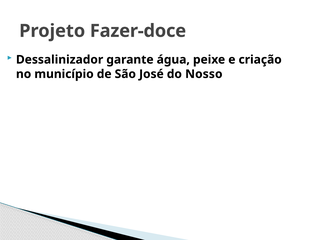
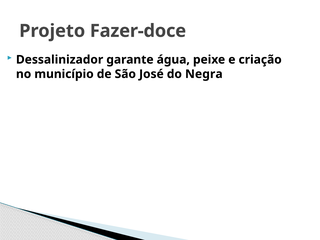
Nosso: Nosso -> Negra
